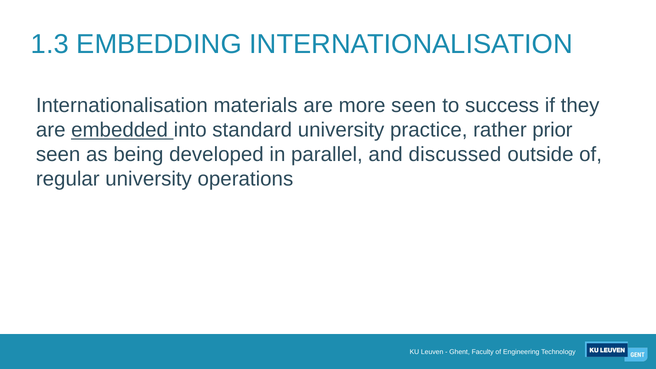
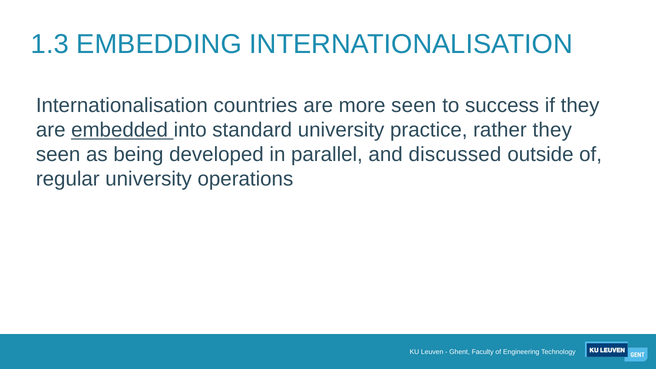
materials: materials -> countries
rather prior: prior -> they
